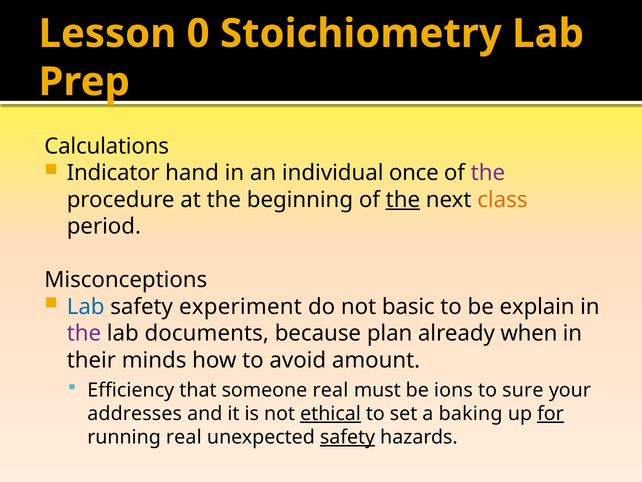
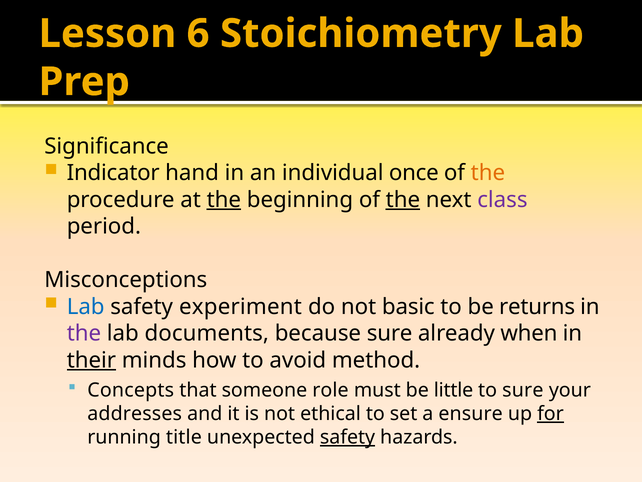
0: 0 -> 6
Calculations: Calculations -> Significance
the at (488, 173) colour: purple -> orange
the at (224, 199) underline: none -> present
class colour: orange -> purple
explain: explain -> returns
because plan: plan -> sure
their underline: none -> present
amount: amount -> method
Efficiency: Efficiency -> Concepts
someone real: real -> role
ions: ions -> little
ethical underline: present -> none
baking: baking -> ensure
running real: real -> title
